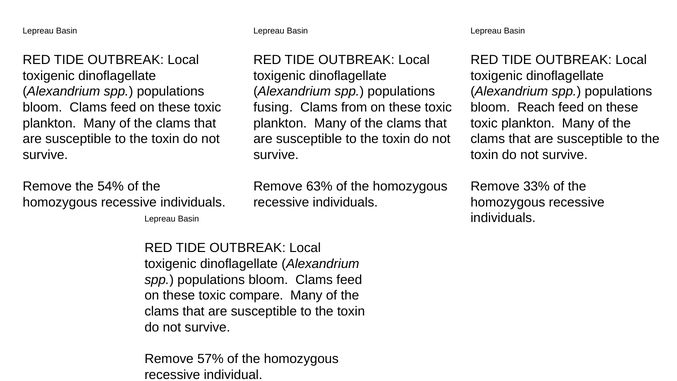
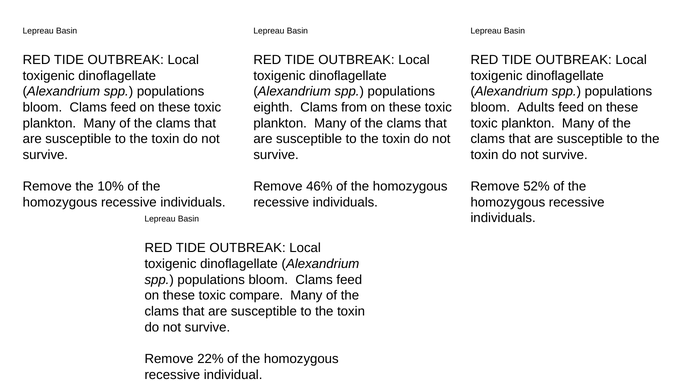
fusing: fusing -> eighth
Reach: Reach -> Adults
54%: 54% -> 10%
63%: 63% -> 46%
33%: 33% -> 52%
57%: 57% -> 22%
